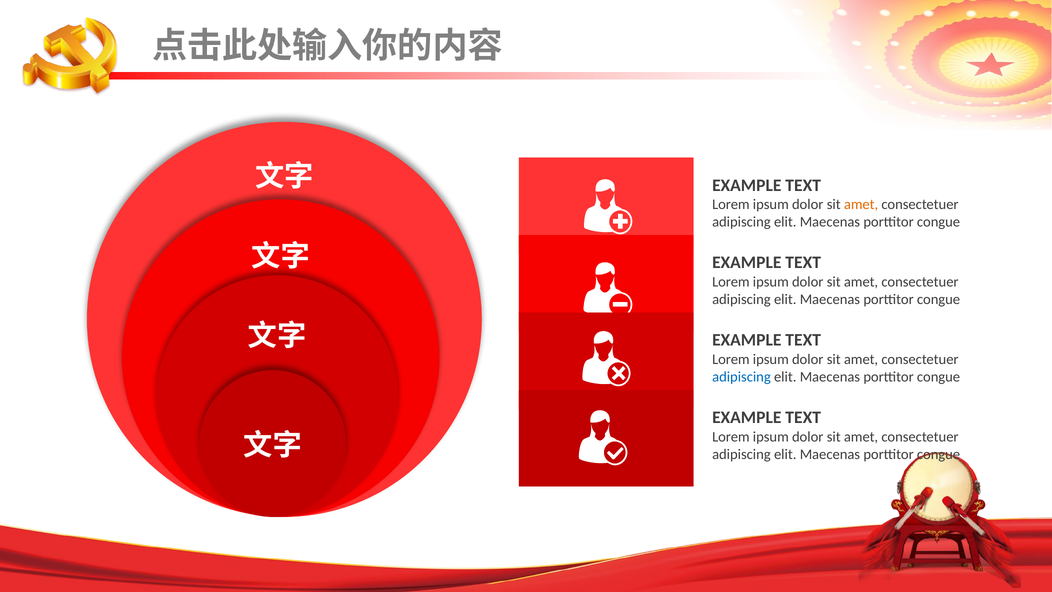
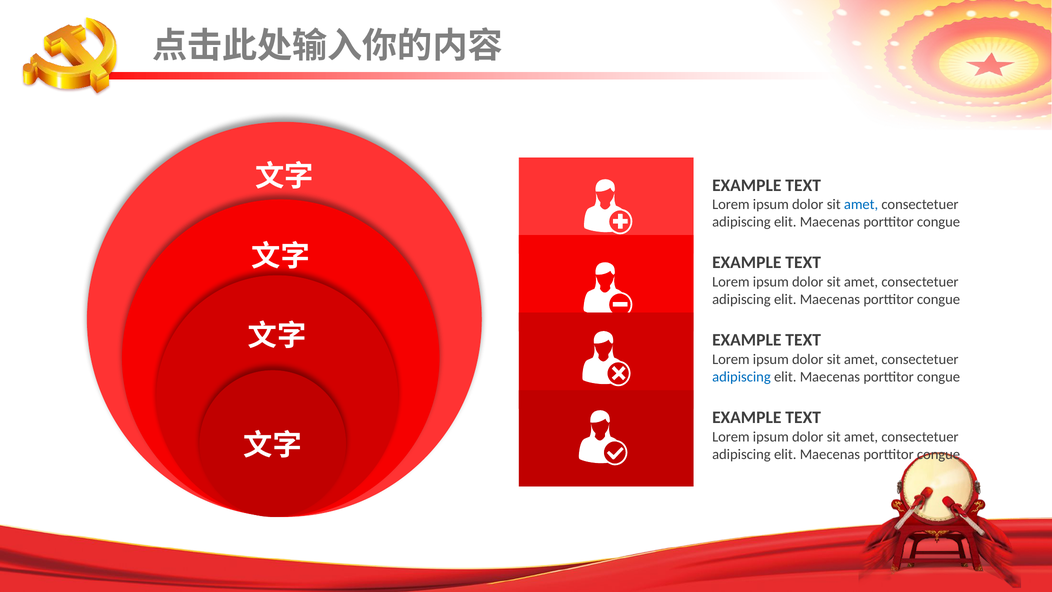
amet at (861, 204) colour: orange -> blue
